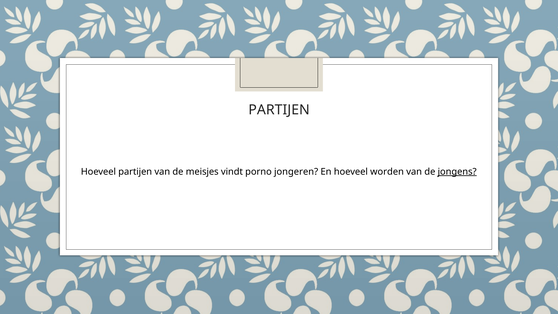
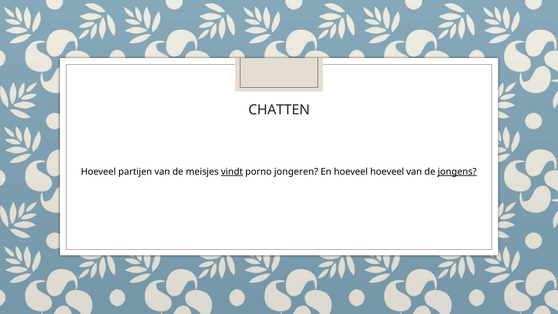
PARTIJEN at (279, 110): PARTIJEN -> CHATTEN
vindt underline: none -> present
hoeveel worden: worden -> hoeveel
